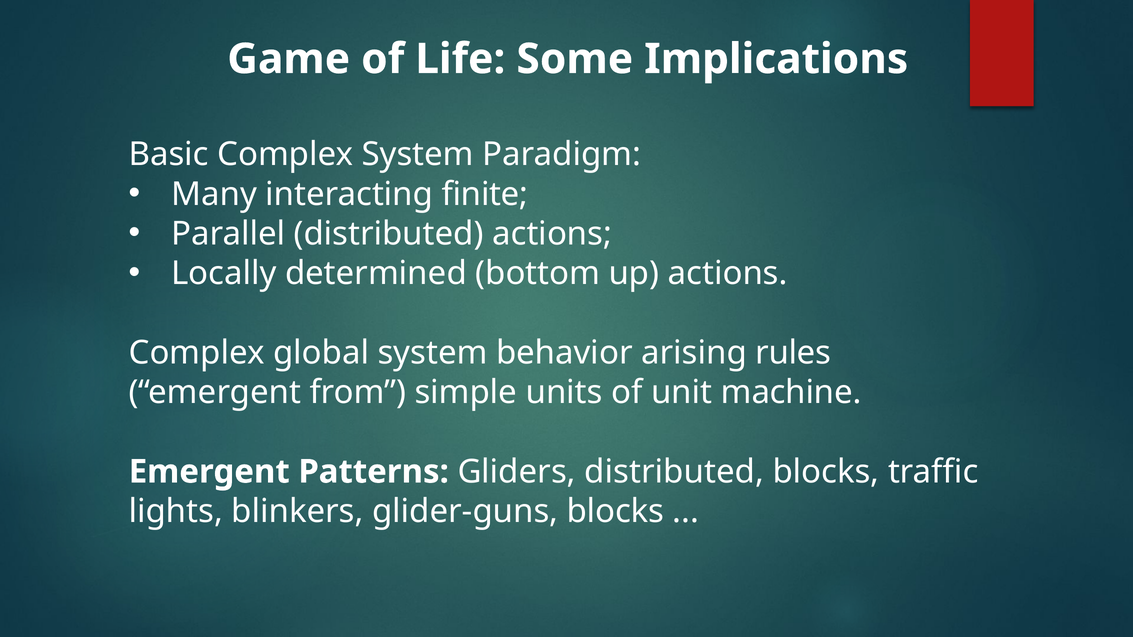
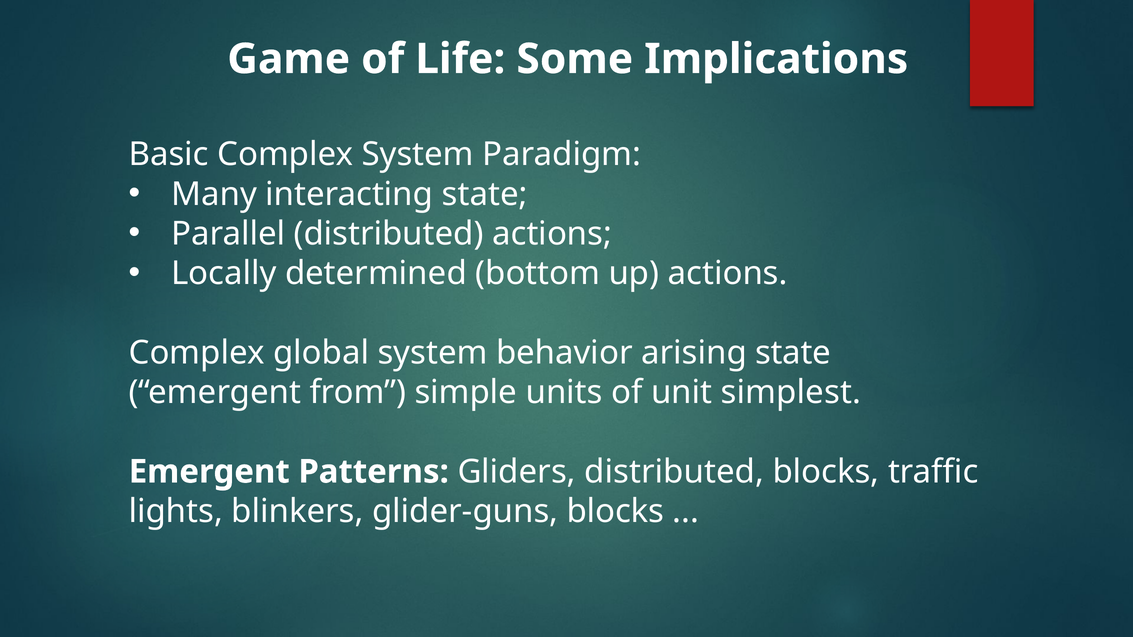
interacting finite: finite -> state
arising rules: rules -> state
machine: machine -> simplest
